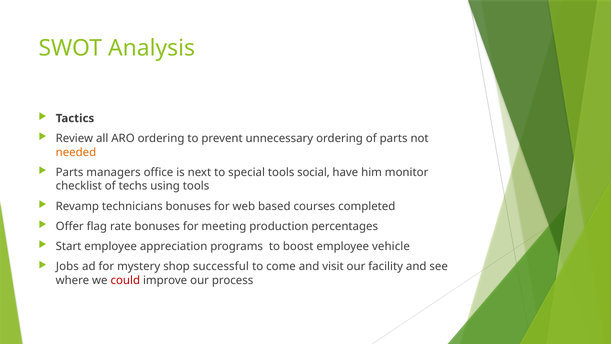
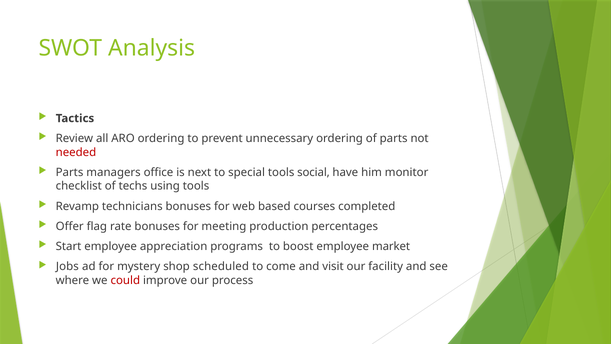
needed colour: orange -> red
vehicle: vehicle -> market
successful: successful -> scheduled
